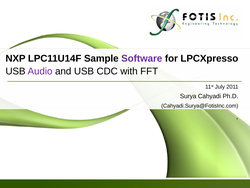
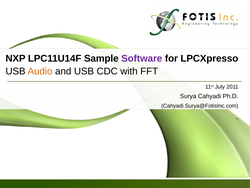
Audio colour: purple -> orange
